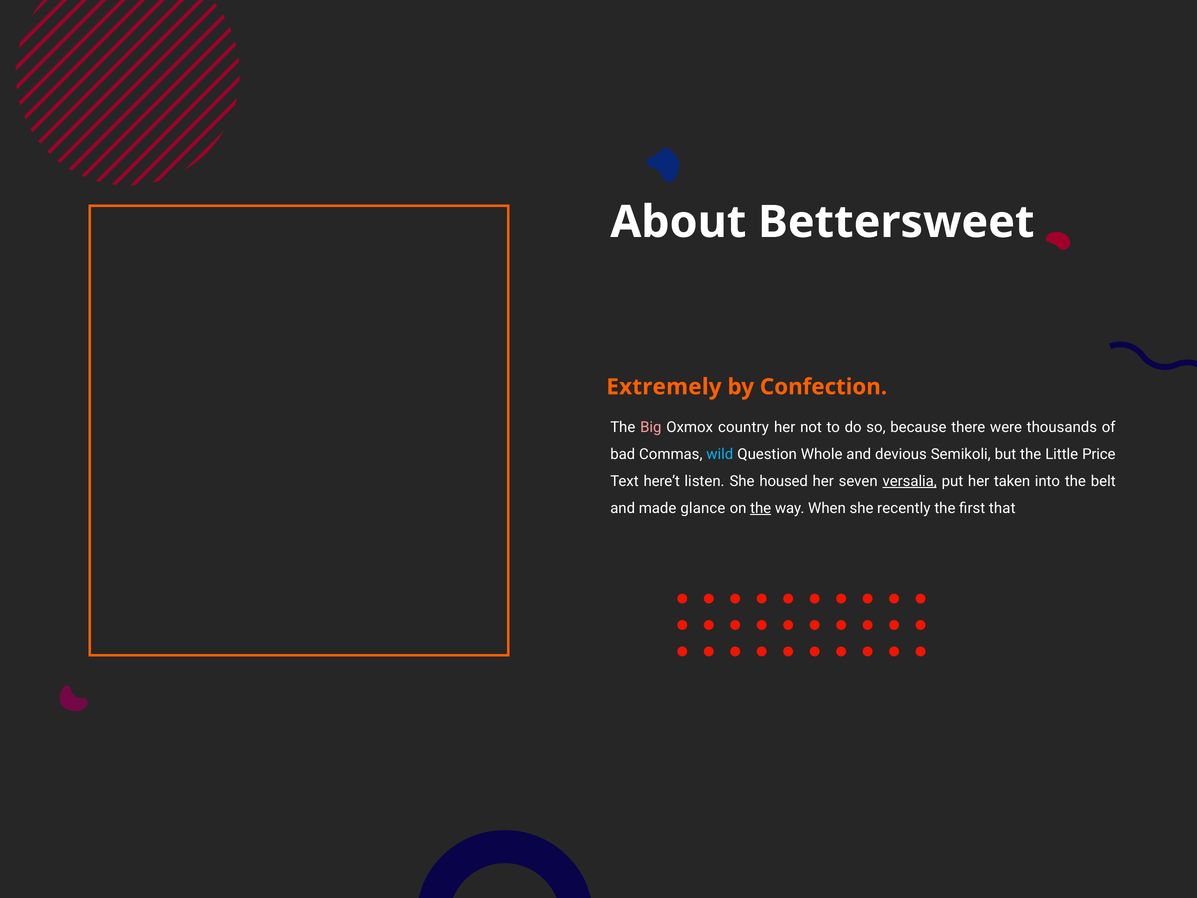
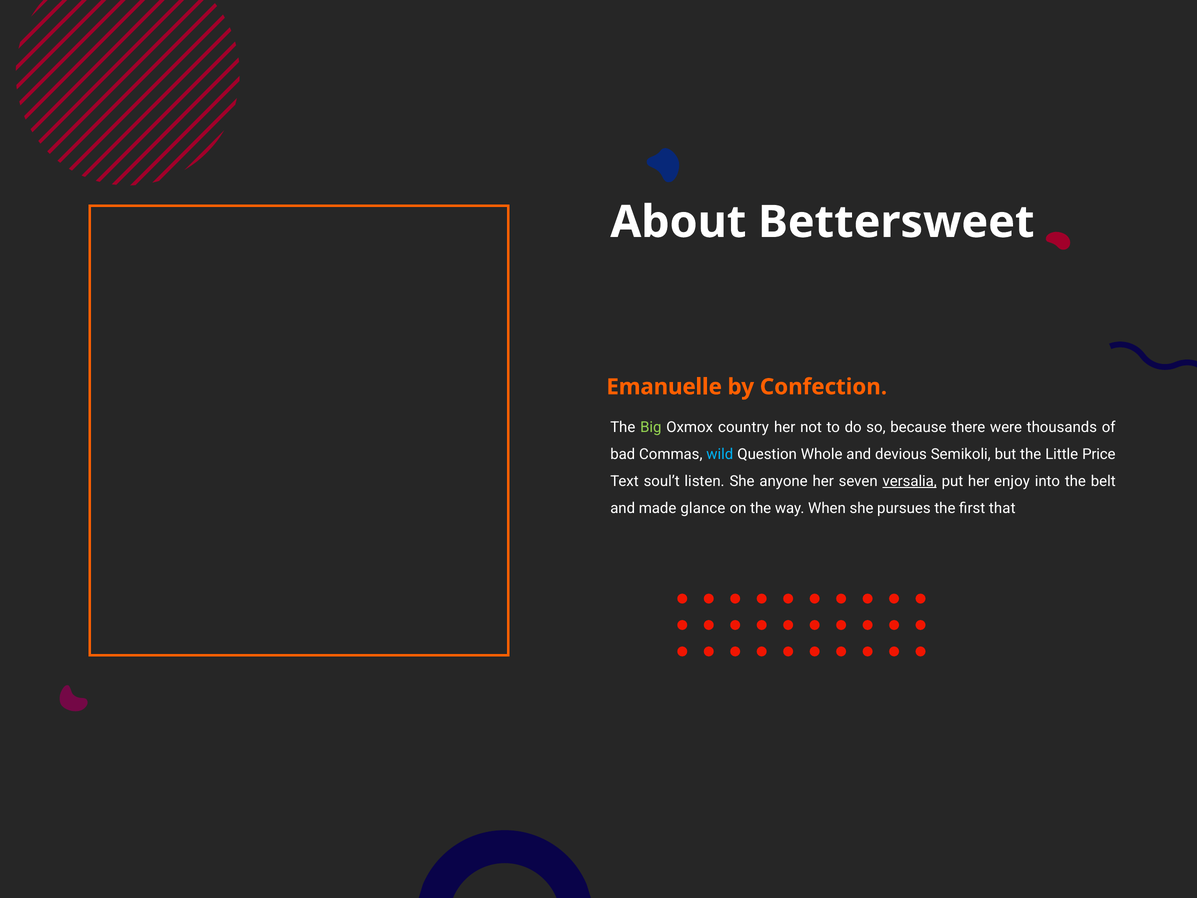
Extremely: Extremely -> Emanuelle
Big colour: pink -> light green
here’t: here’t -> soul’t
housed: housed -> anyone
taken: taken -> enjoy
the at (761, 508) underline: present -> none
recently: recently -> pursues
